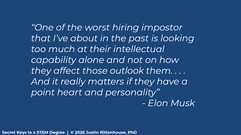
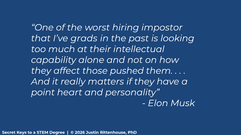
about: about -> grads
outlook: outlook -> pushed
